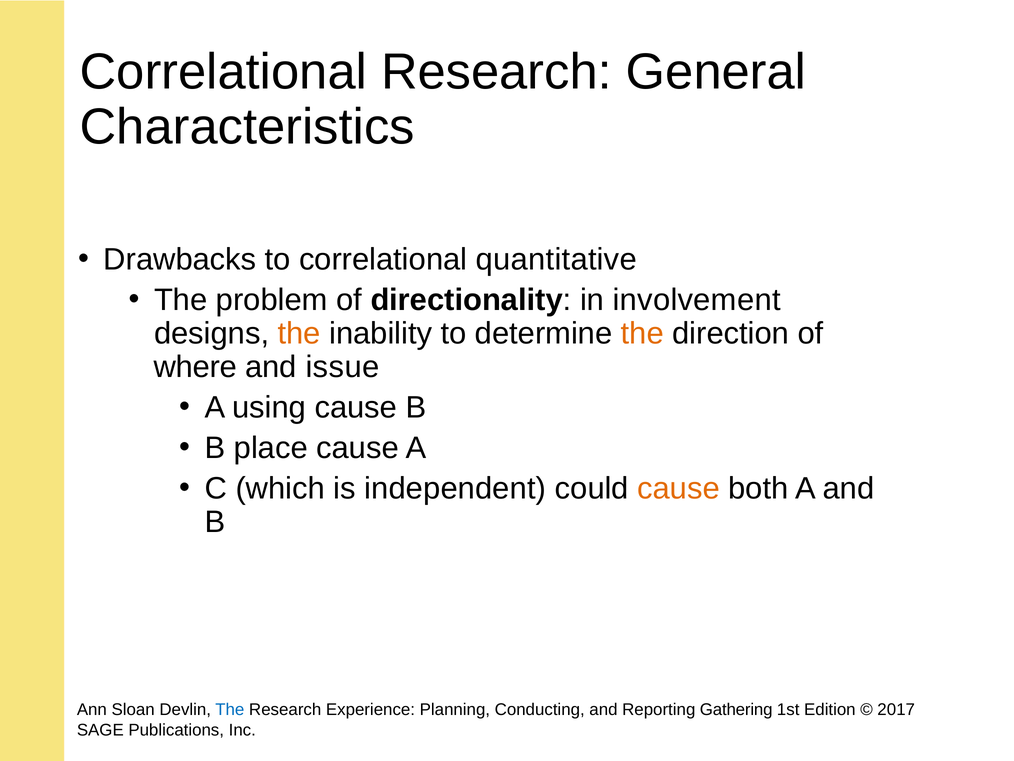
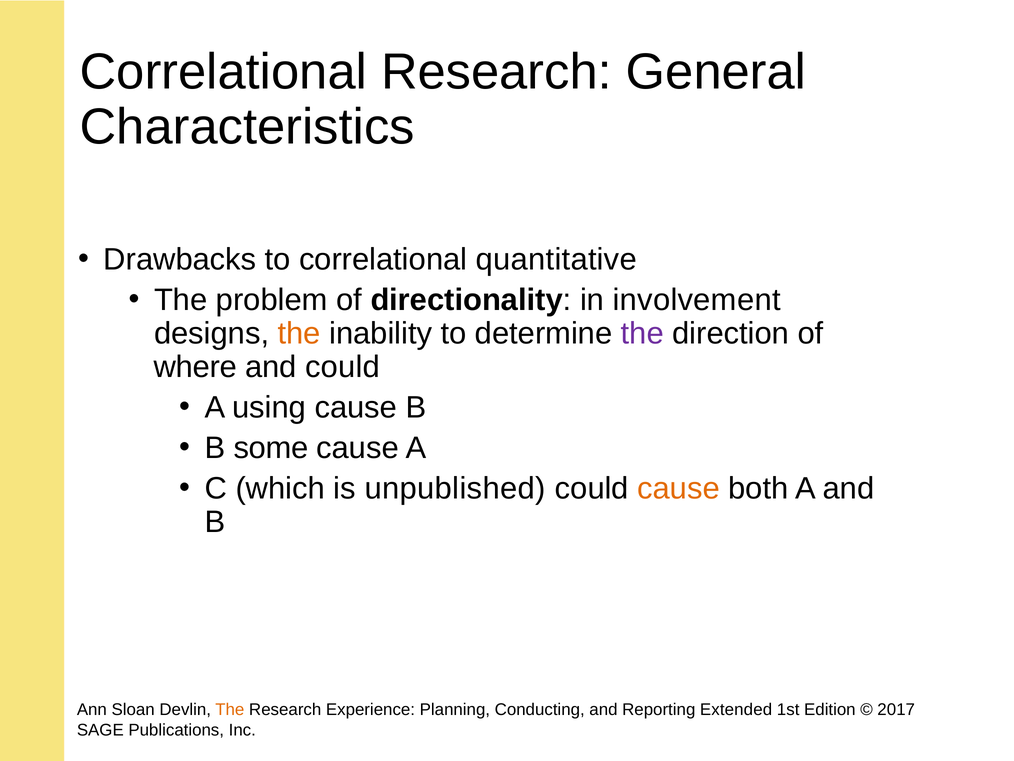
the at (642, 333) colour: orange -> purple
and issue: issue -> could
place: place -> some
independent: independent -> unpublished
The at (230, 709) colour: blue -> orange
Gathering: Gathering -> Extended
